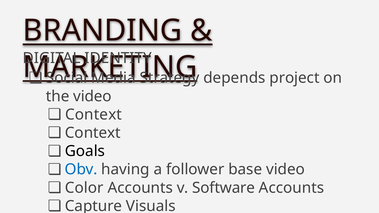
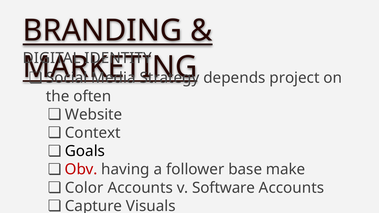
the video: video -> often
Context at (94, 115): Context -> Website
Obv colour: blue -> red
base video: video -> make
